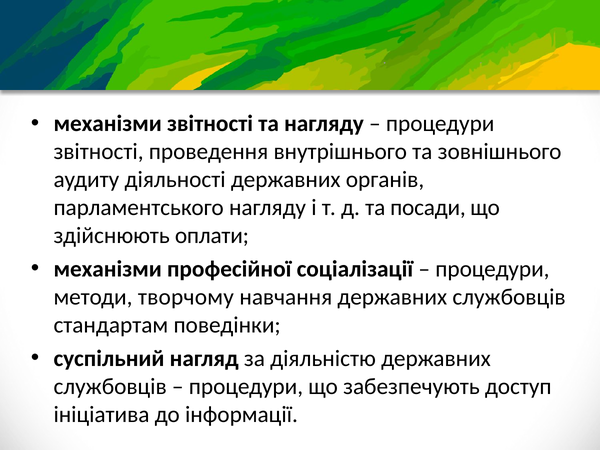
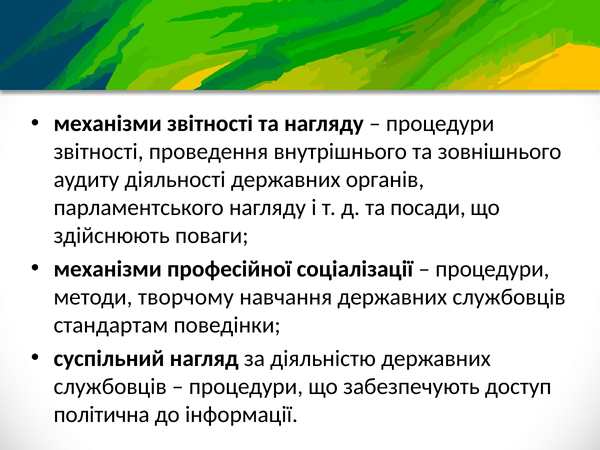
оплати: оплати -> поваги
ініціатива: ініціатива -> політична
